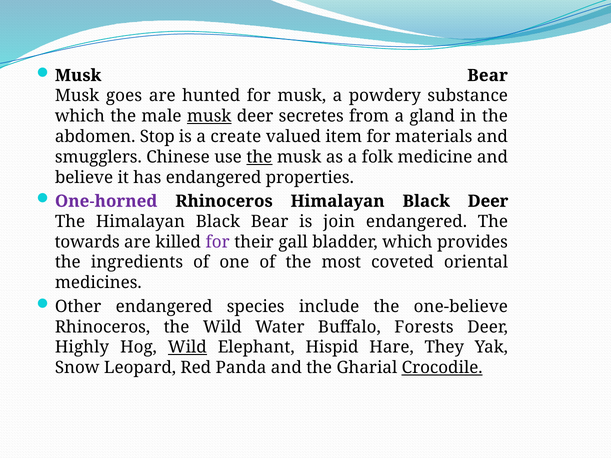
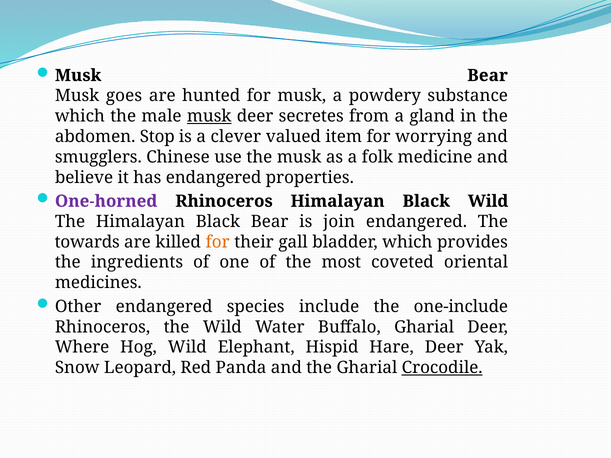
create: create -> clever
materials: materials -> worrying
the at (259, 157) underline: present -> none
Black Deer: Deer -> Wild
for at (218, 242) colour: purple -> orange
one-believe: one-believe -> one-include
Buffalo Forests: Forests -> Gharial
Highly: Highly -> Where
Wild at (187, 347) underline: present -> none
Hare They: They -> Deer
